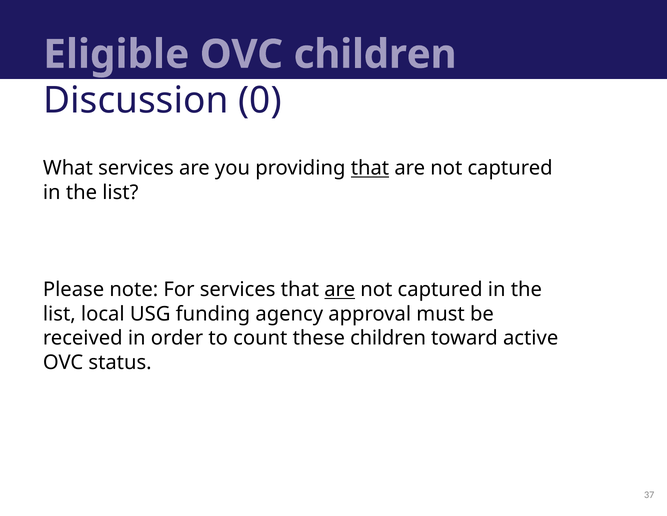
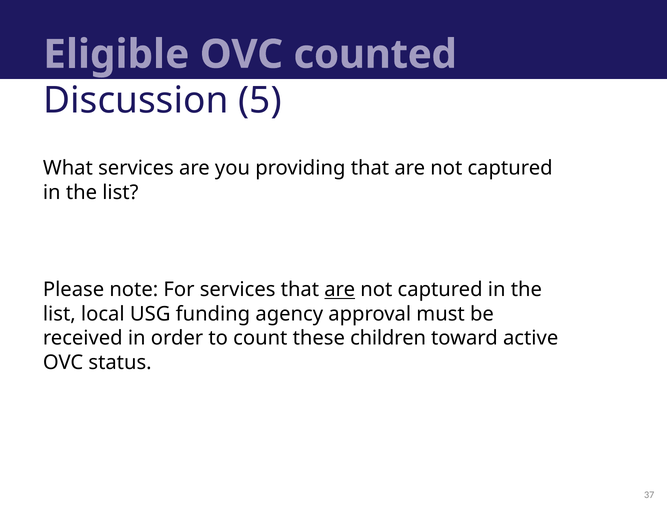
OVC children: children -> counted
0: 0 -> 5
that at (370, 168) underline: present -> none
